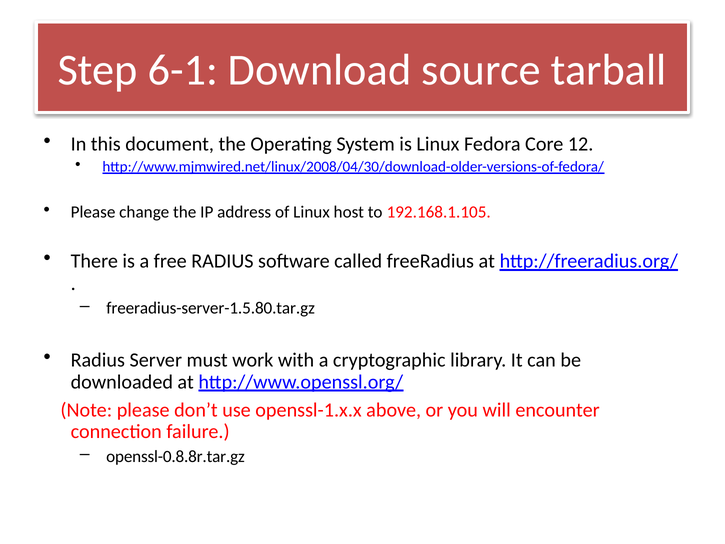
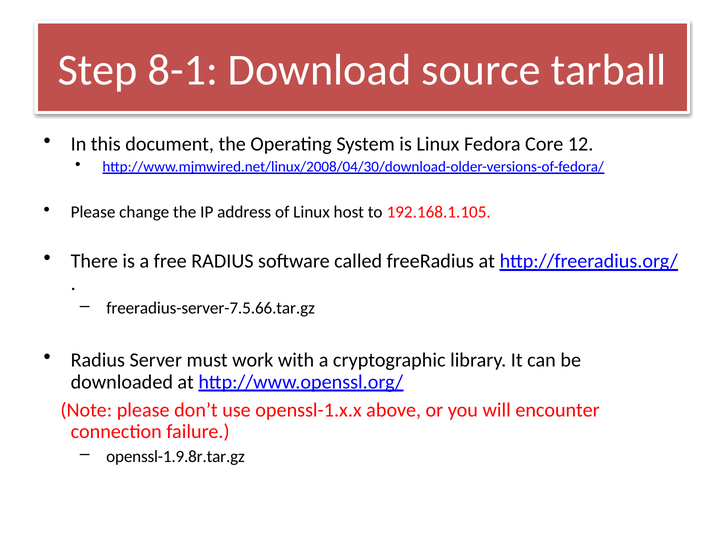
6-1: 6-1 -> 8-1
freeradius-server-1.5.80.tar.gz: freeradius-server-1.5.80.tar.gz -> freeradius-server-7.5.66.tar.gz
openssl-0.8.8r.tar.gz: openssl-0.8.8r.tar.gz -> openssl-1.9.8r.tar.gz
